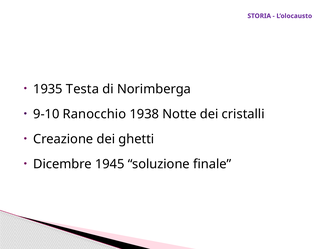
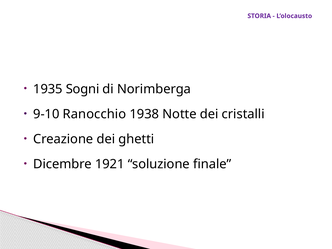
Testa: Testa -> Sogni
1945: 1945 -> 1921
